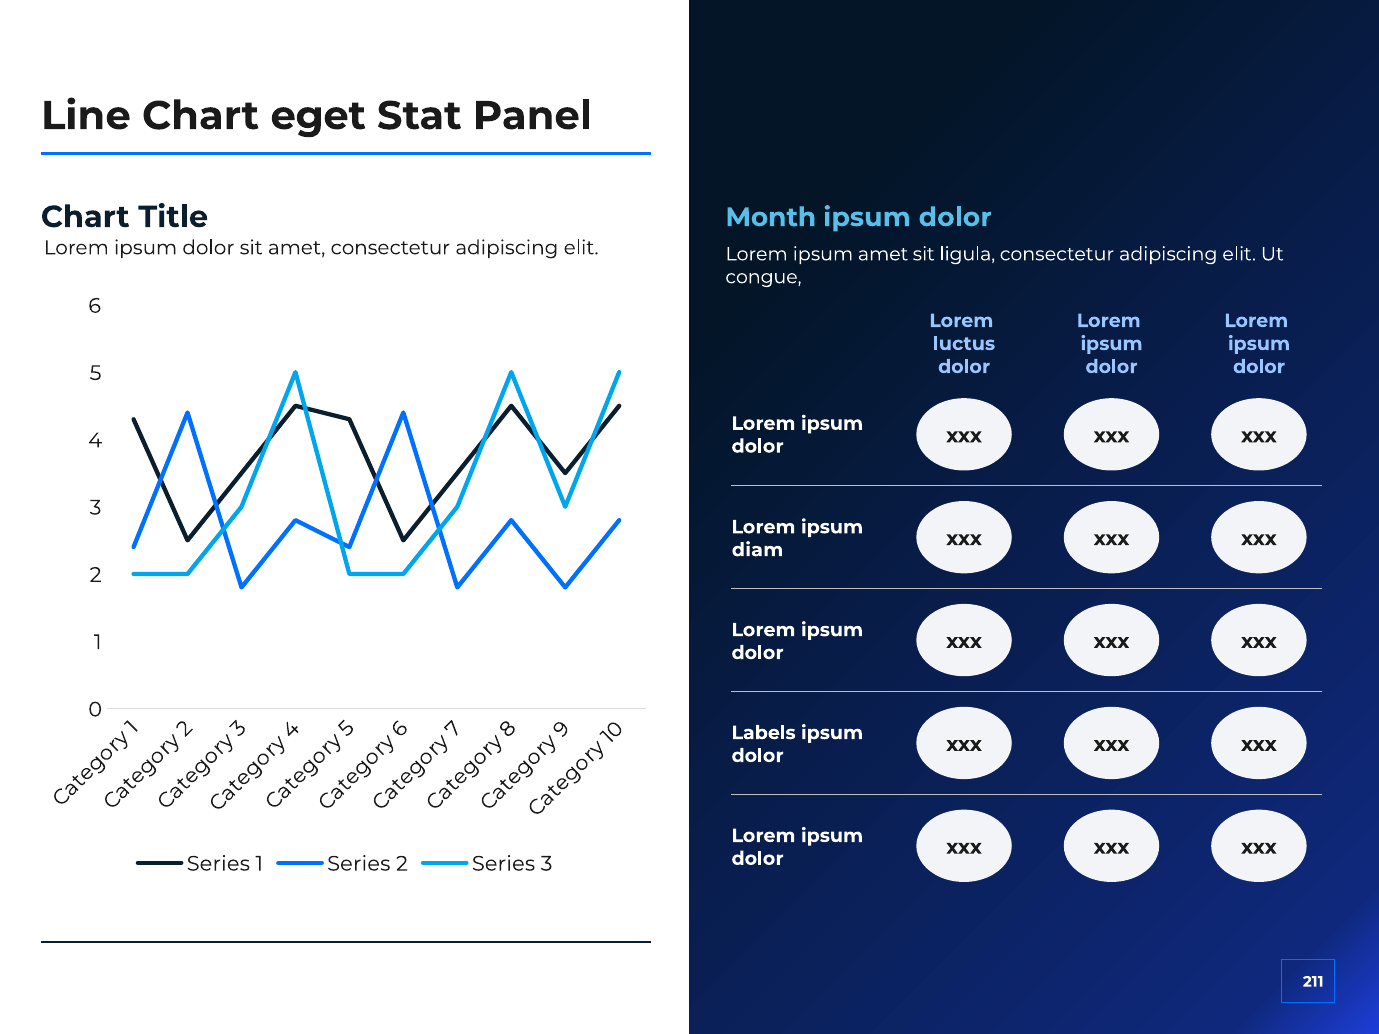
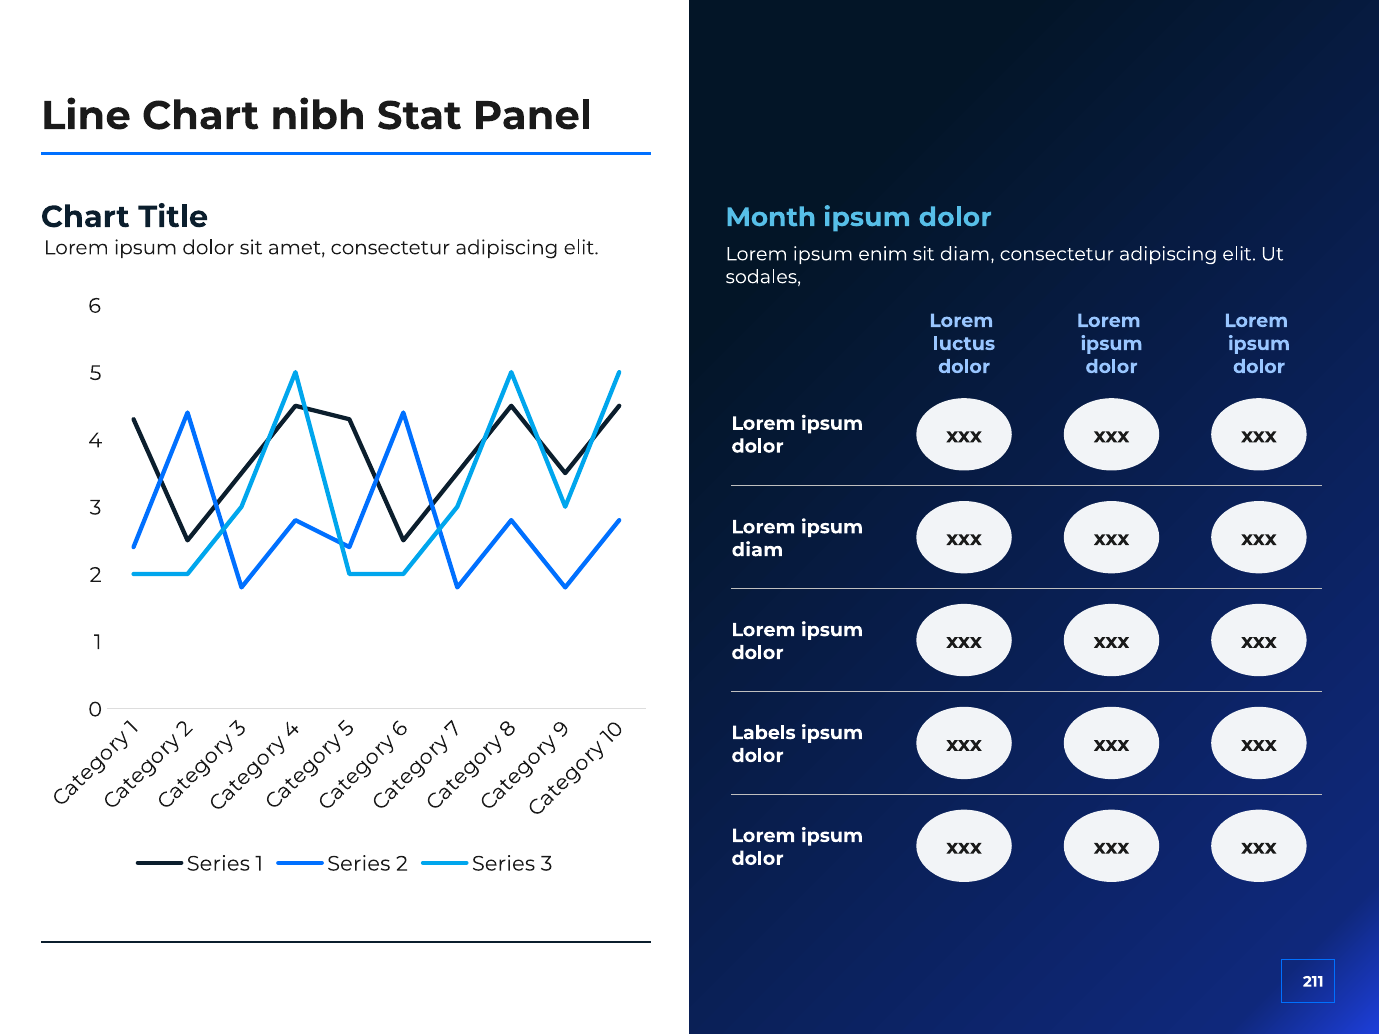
eget: eget -> nibh
ipsum amet: amet -> enim
sit ligula: ligula -> diam
congue: congue -> sodales
